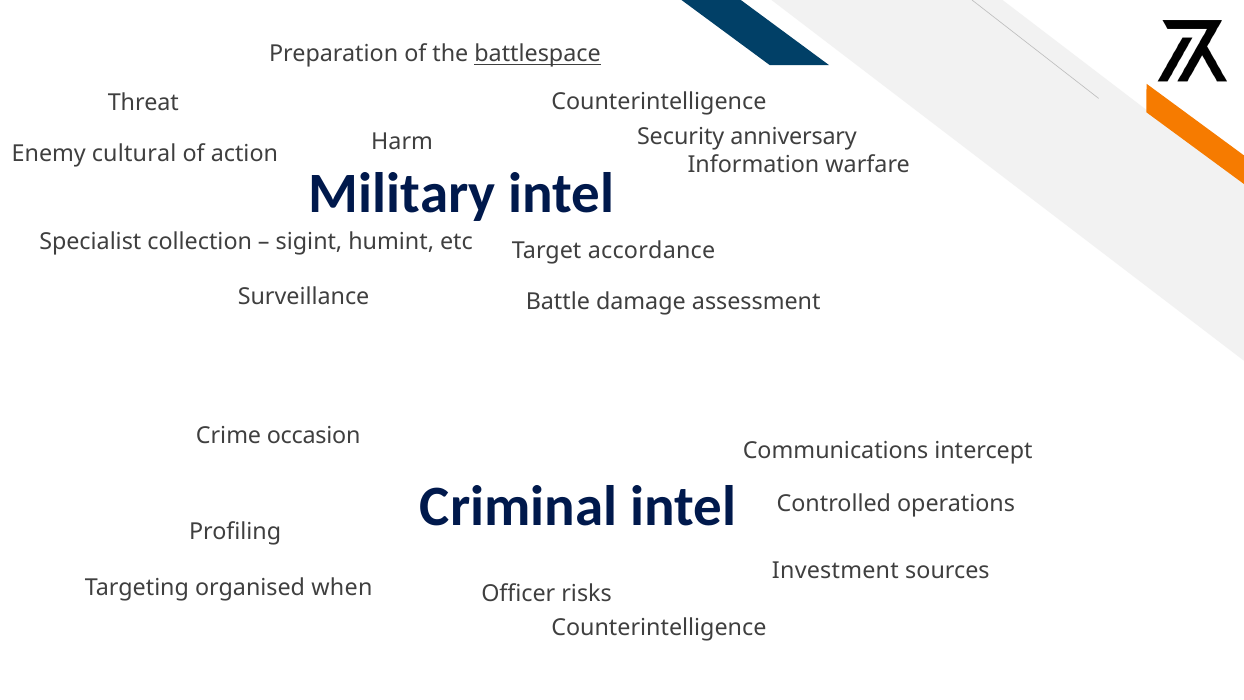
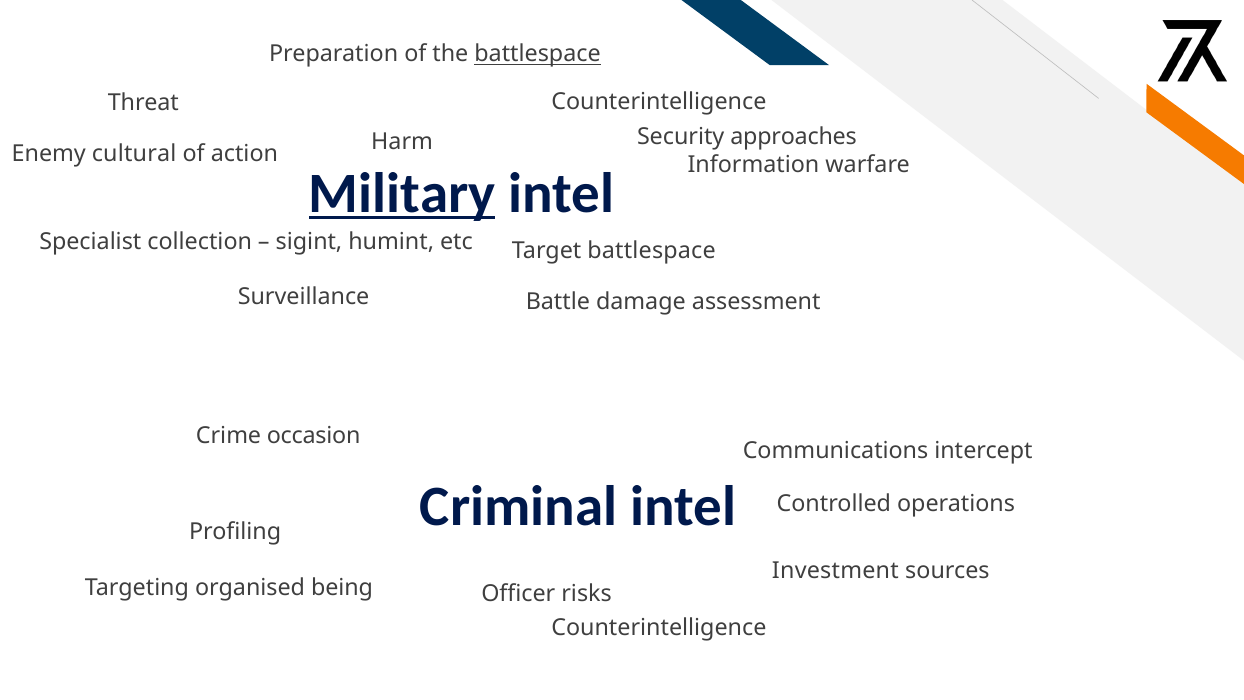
anniversary: anniversary -> approaches
Military underline: none -> present
Target accordance: accordance -> battlespace
when: when -> being
